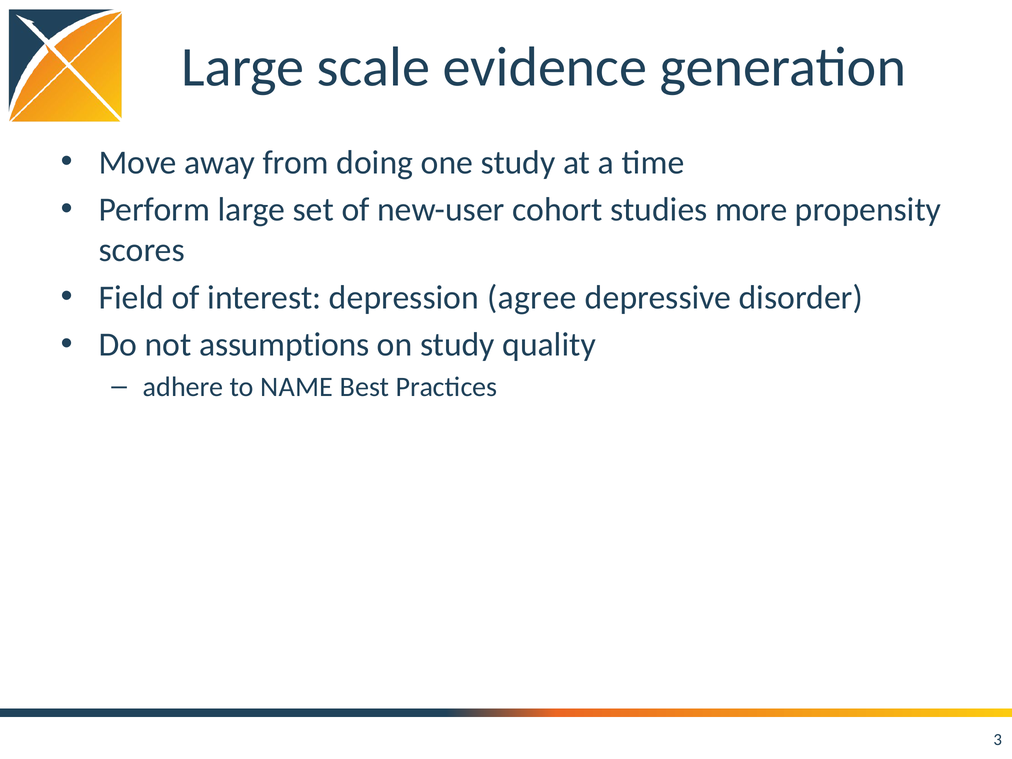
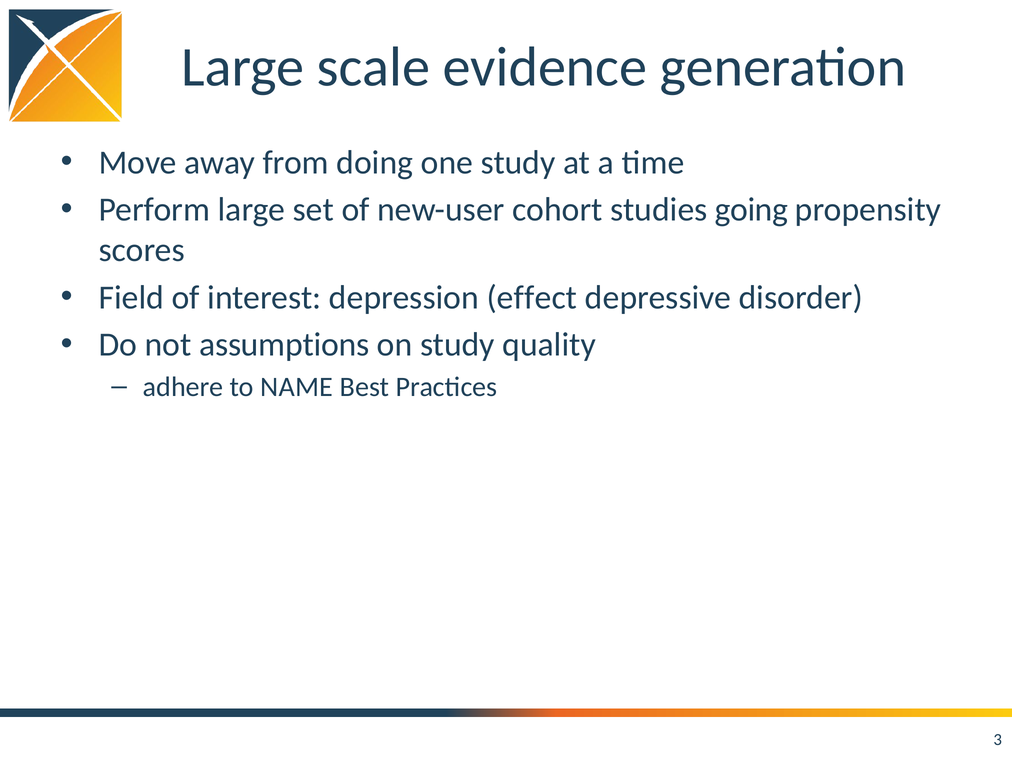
more: more -> going
agree: agree -> effect
